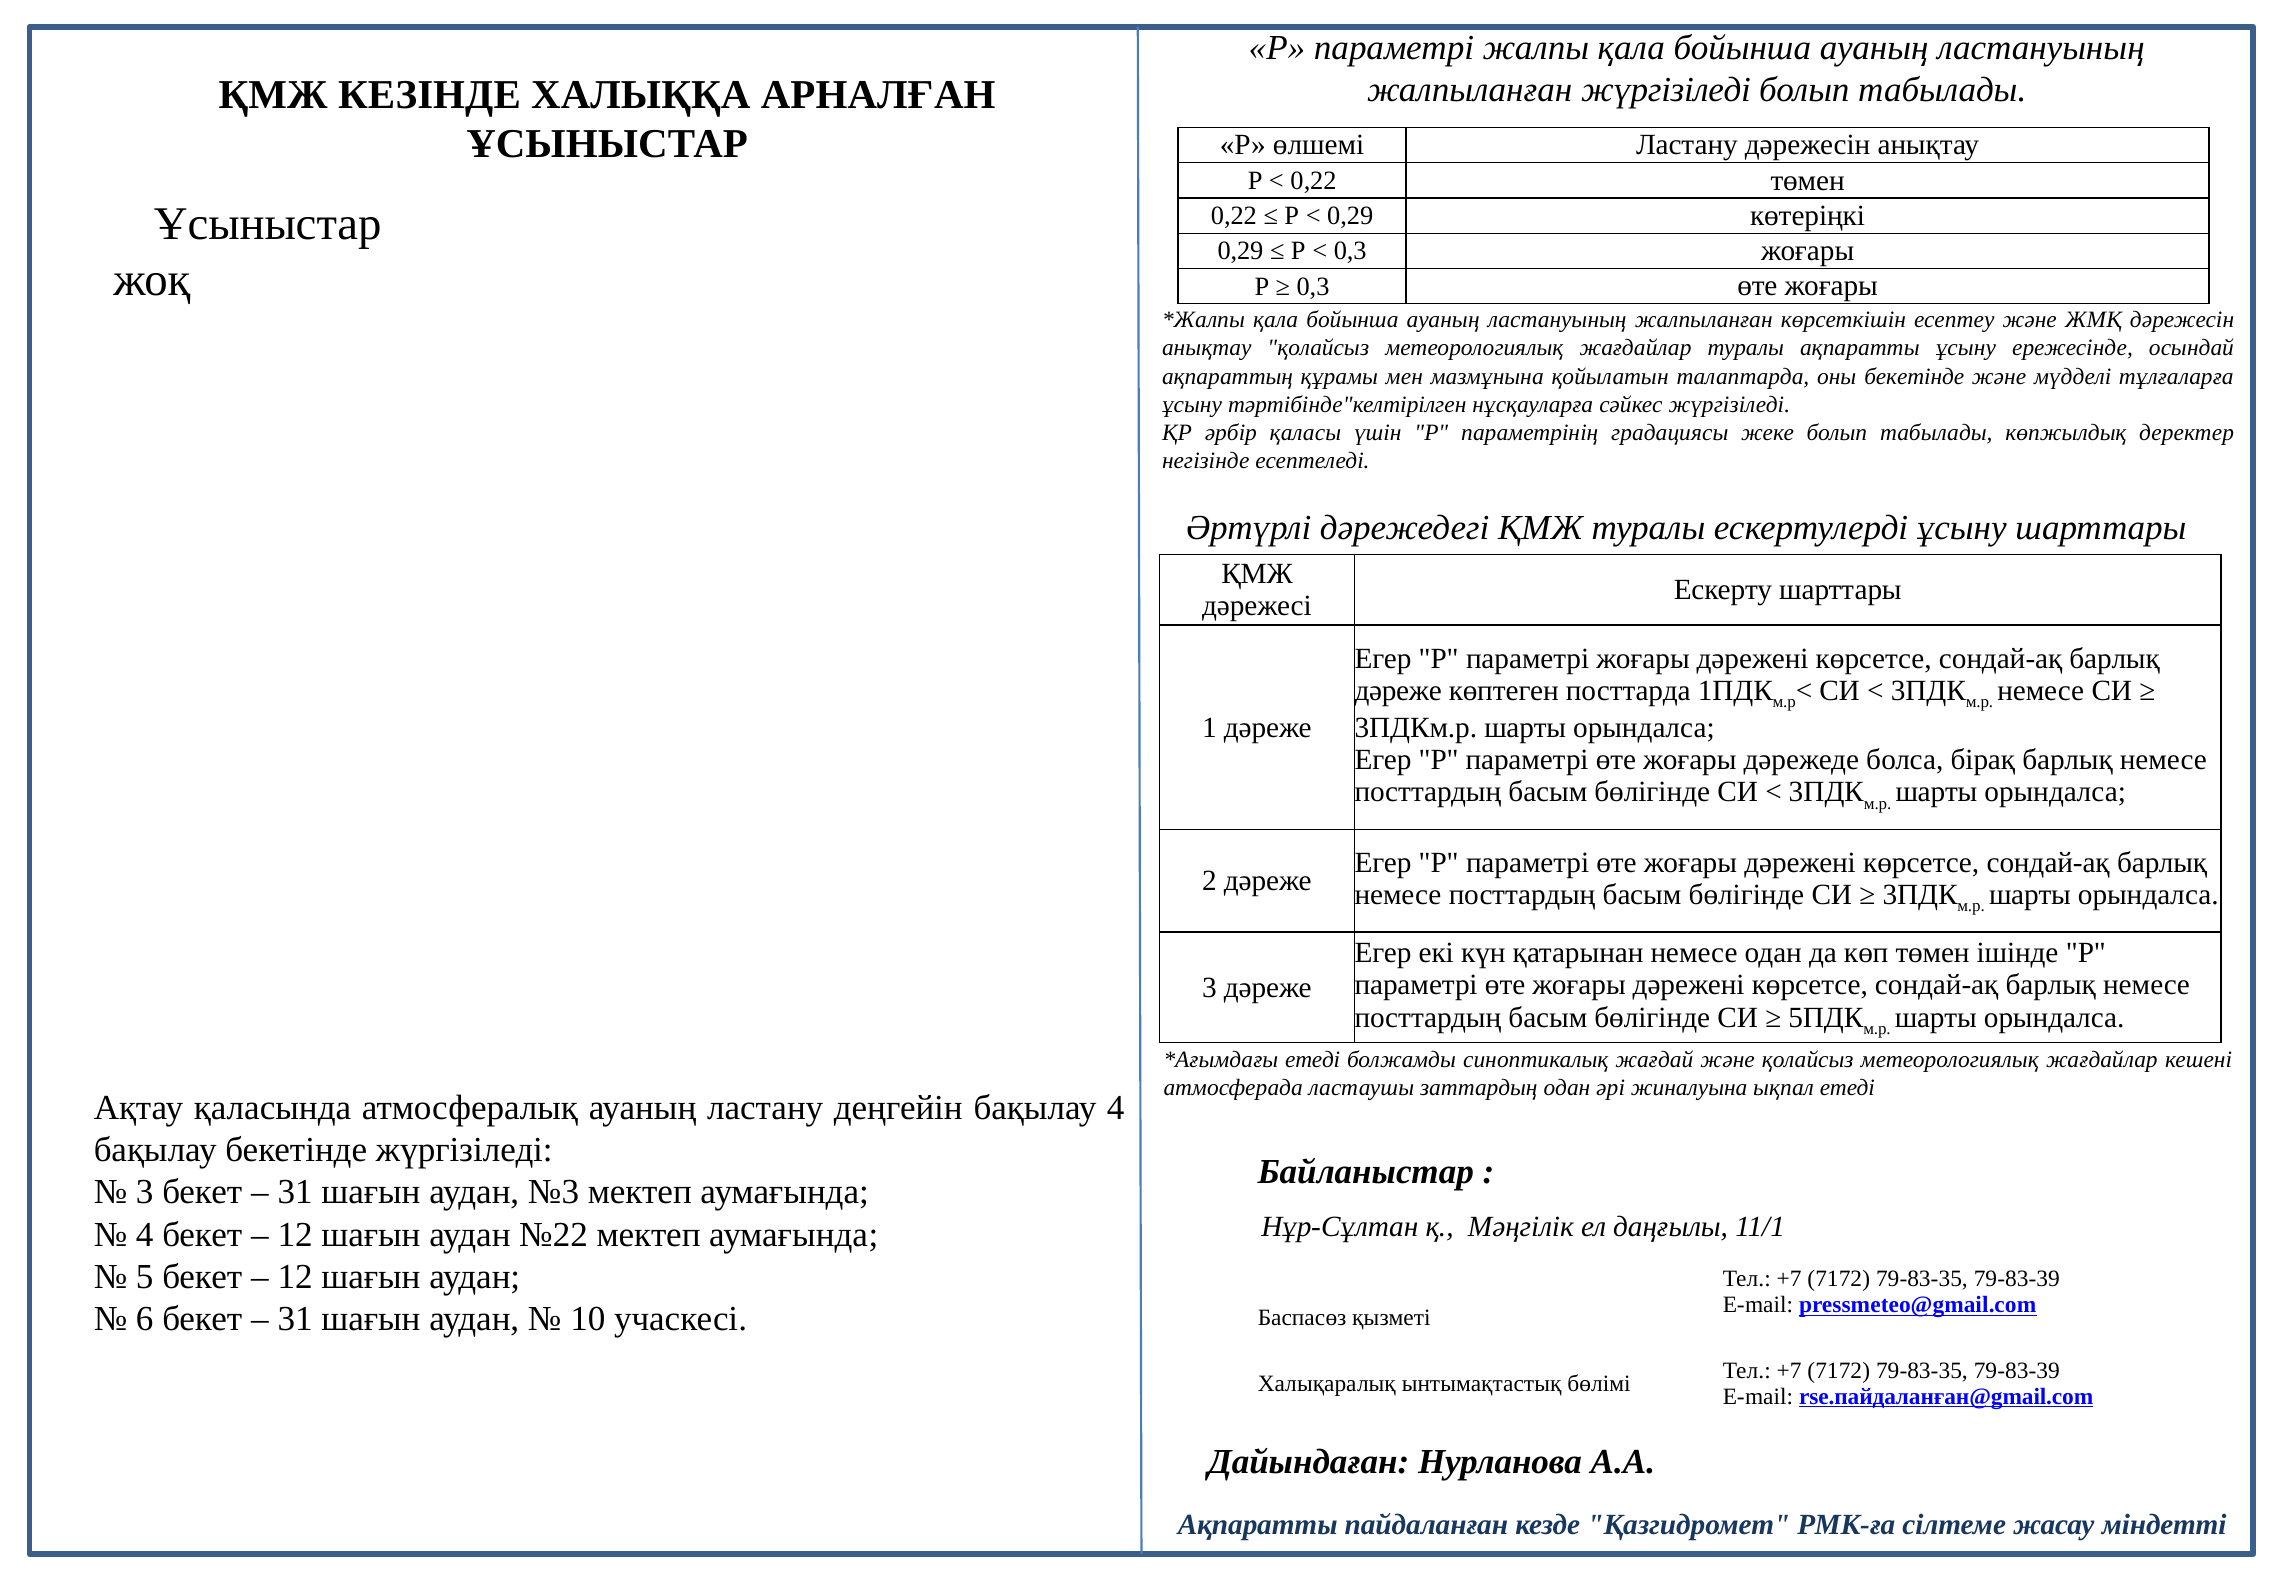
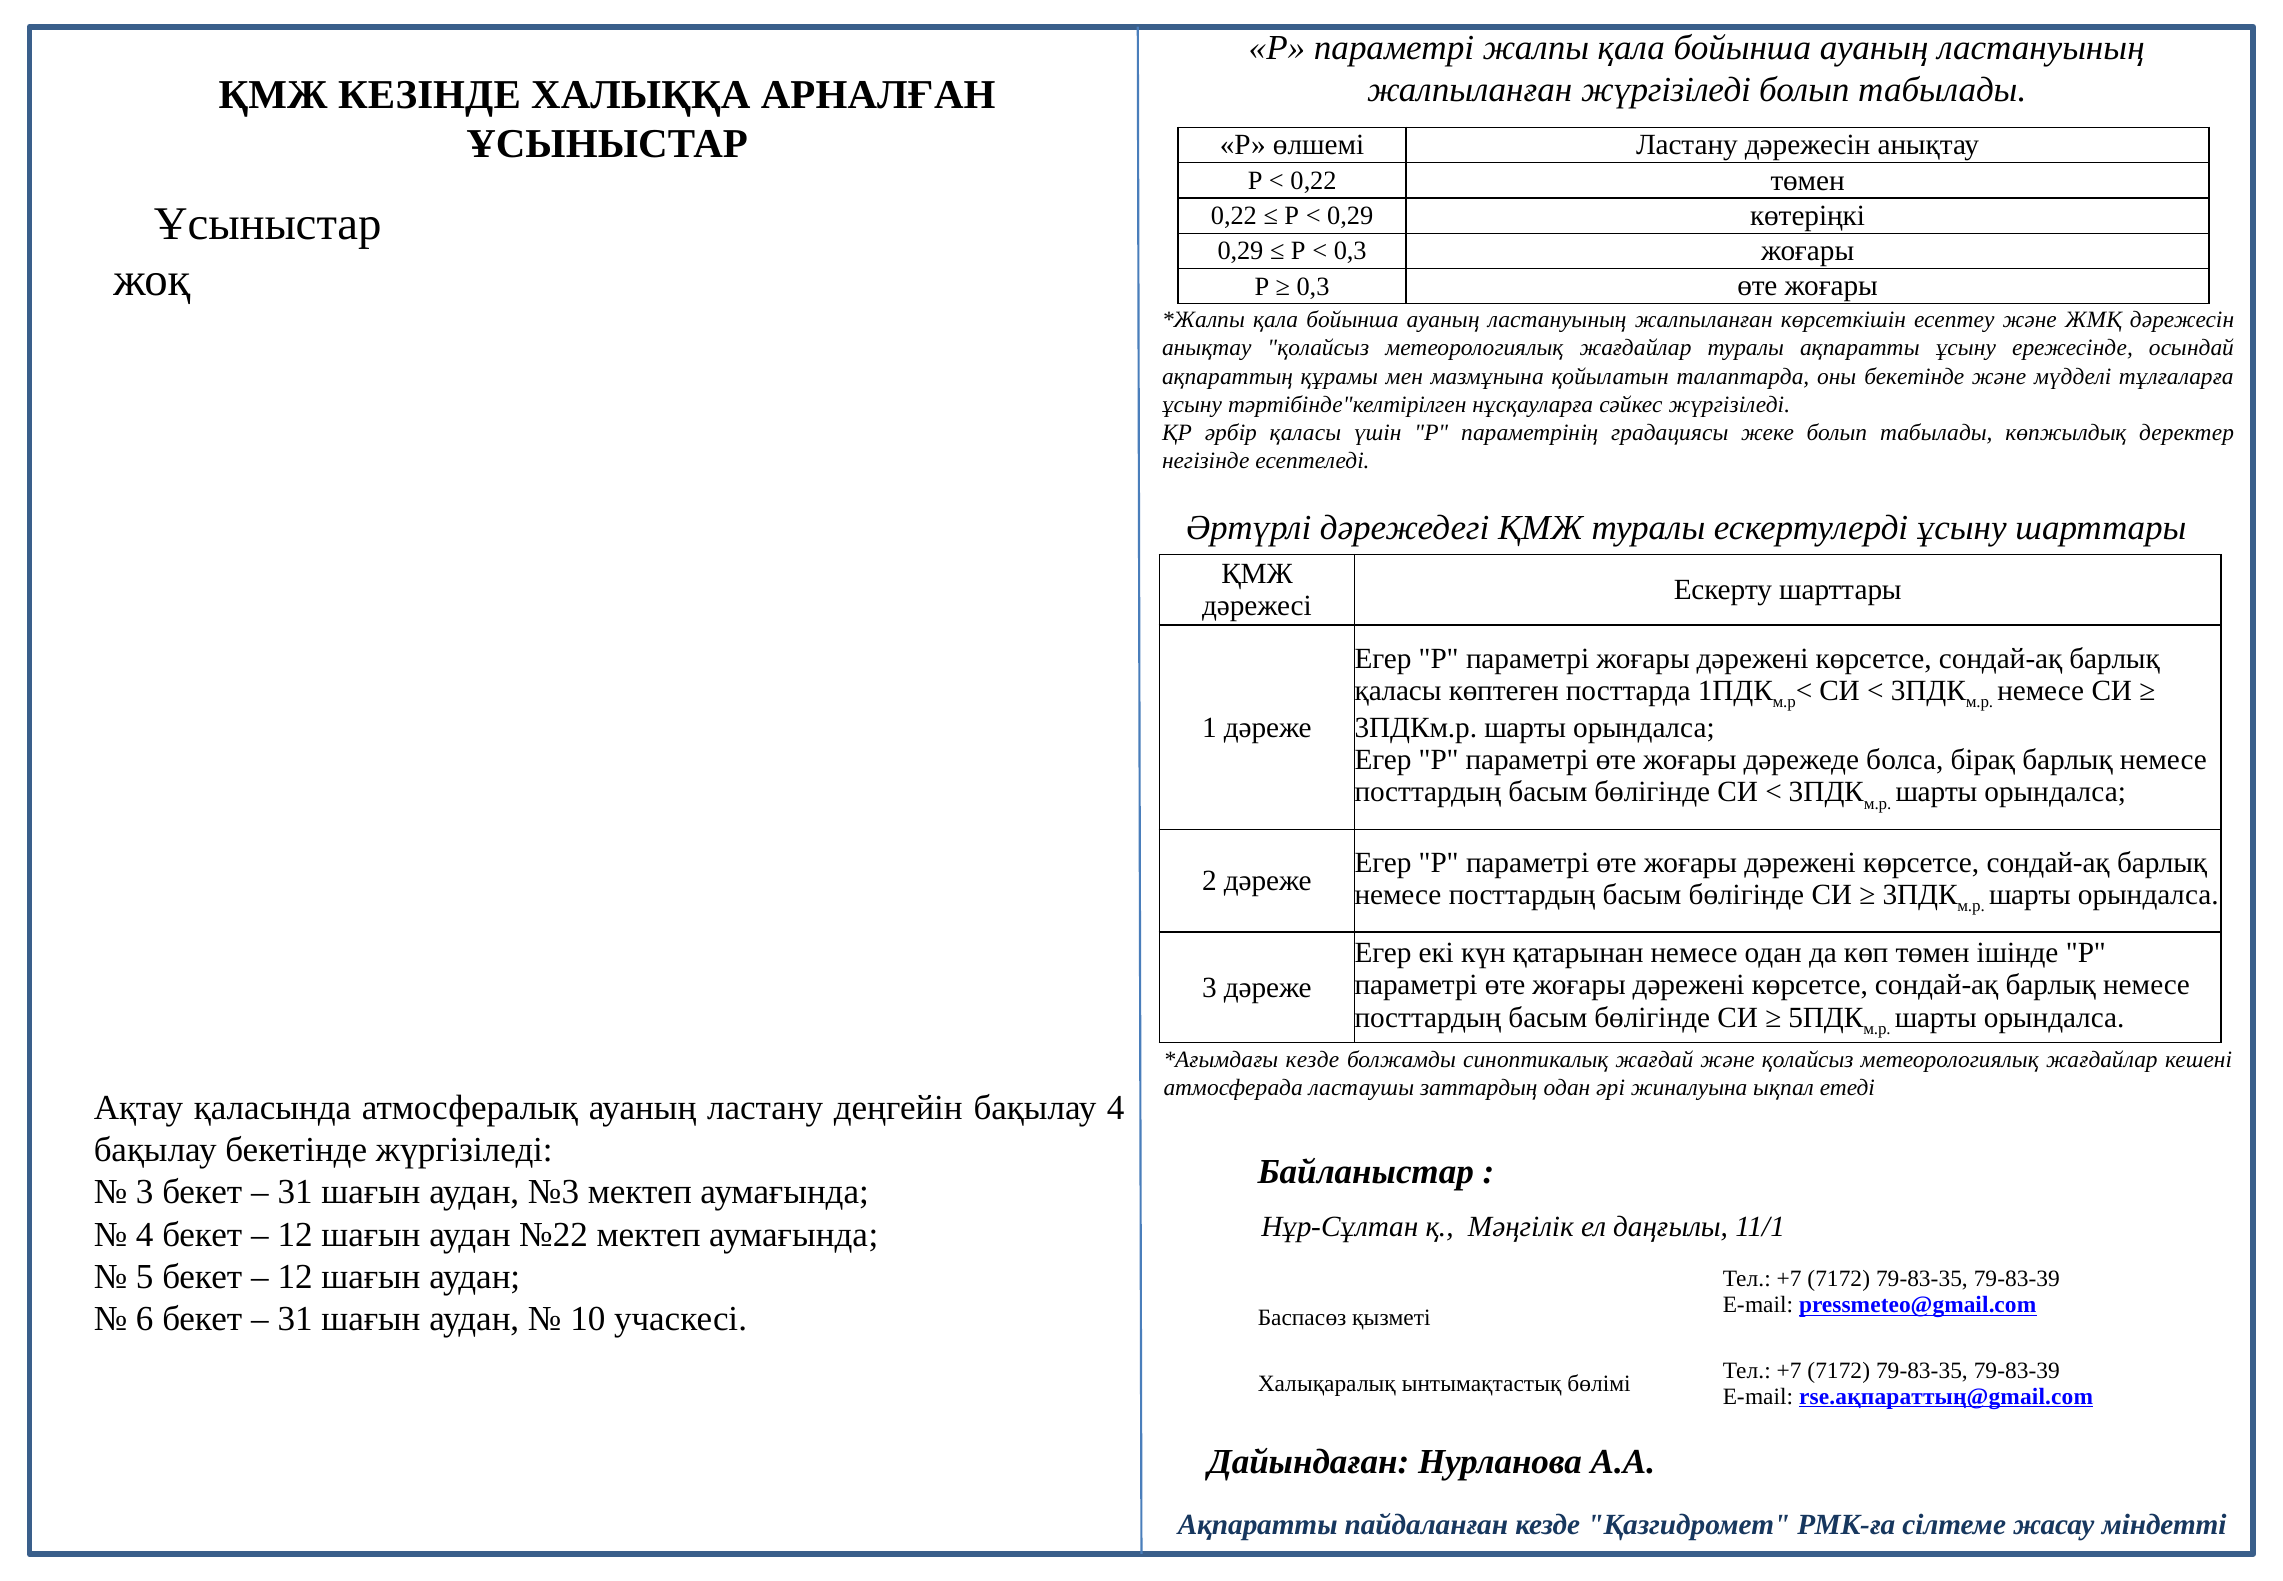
дәреже at (1398, 690): дәреже -> қаласы
етеді at (1313, 1059): етеді -> кезде
rse.пайдаланған@gmail.com: rse.пайдаланған@gmail.com -> rse.ақпараттың@gmail.com
